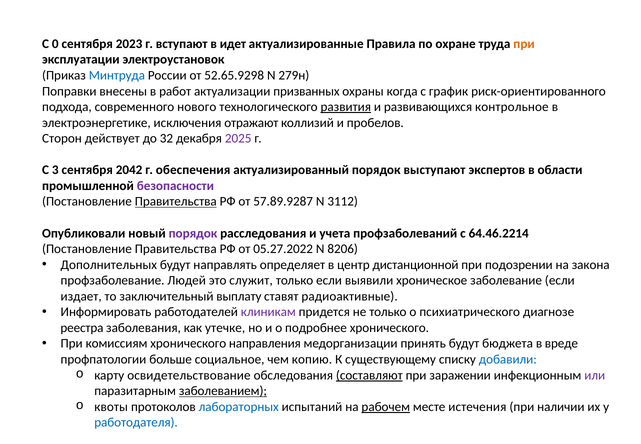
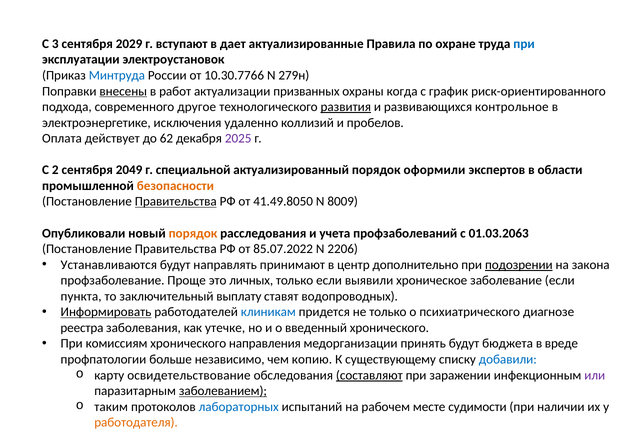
0: 0 -> 3
2023: 2023 -> 2029
идет: идет -> дает
при at (524, 44) colour: orange -> blue
52.65.9298: 52.65.9298 -> 10.30.7766
внесены underline: none -> present
нового: нового -> другое
отражают: отражают -> удаленно
Сторон: Сторон -> Оплата
32: 32 -> 62
3: 3 -> 2
2042: 2042 -> 2049
обеспечения: обеспечения -> специальной
выступают: выступают -> оформили
безопасности colour: purple -> orange
57.89.9287: 57.89.9287 -> 41.49.8050
3112: 3112 -> 8009
порядок at (193, 233) colour: purple -> orange
64.46.2214: 64.46.2214 -> 01.03.2063
05.27.2022: 05.27.2022 -> 85.07.2022
8206: 8206 -> 2206
Дополнительных: Дополнительных -> Устанавливаются
определяет: определяет -> принимают
дистанционной: дистанционной -> дополнительно
подозрении underline: none -> present
Людей: Людей -> Проще
служит: служит -> личных
издает: издает -> пункта
радиоактивные: радиоактивные -> водопроводных
Информировать underline: none -> present
клиникам colour: purple -> blue
подробнее: подробнее -> введенный
социальное: социальное -> независимо
квоты: квоты -> таким
рабочем underline: present -> none
истечения: истечения -> судимости
работодателя colour: blue -> orange
